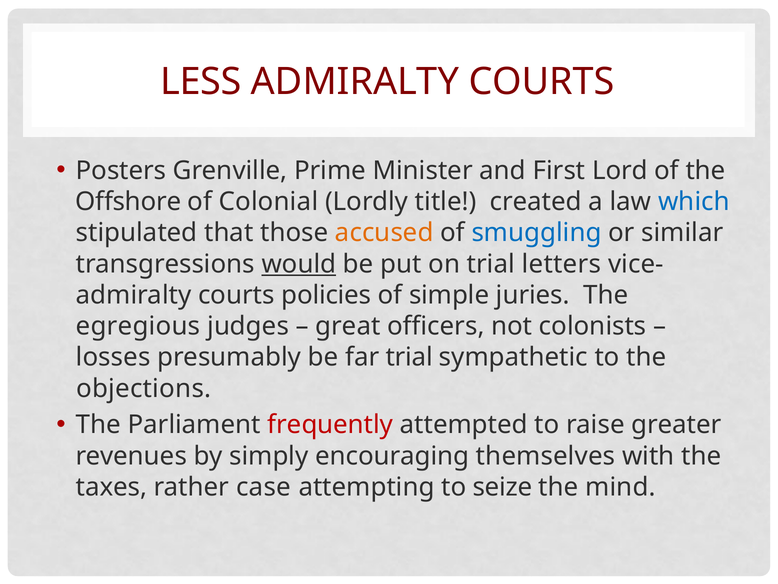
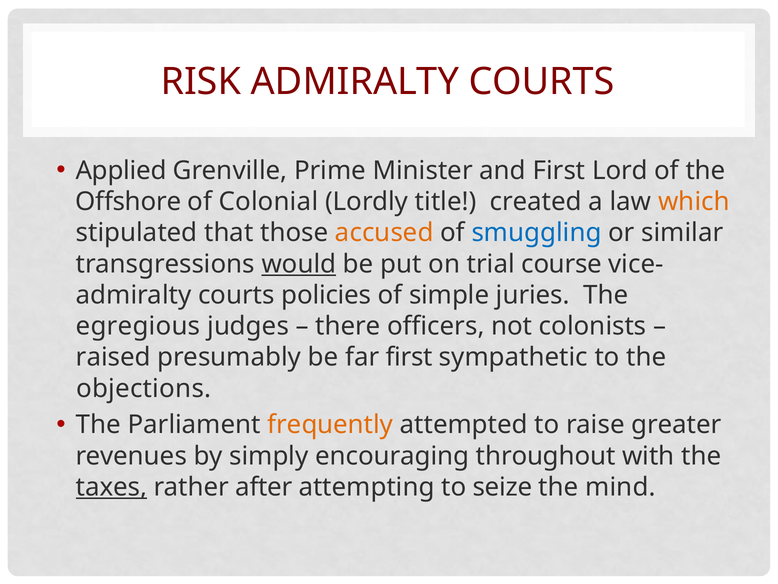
LESS: LESS -> RISK
Posters: Posters -> Applied
which colour: blue -> orange
letters: letters -> course
great: great -> there
losses: losses -> raised
far trial: trial -> first
frequently colour: red -> orange
themselves: themselves -> throughout
taxes underline: none -> present
case: case -> after
